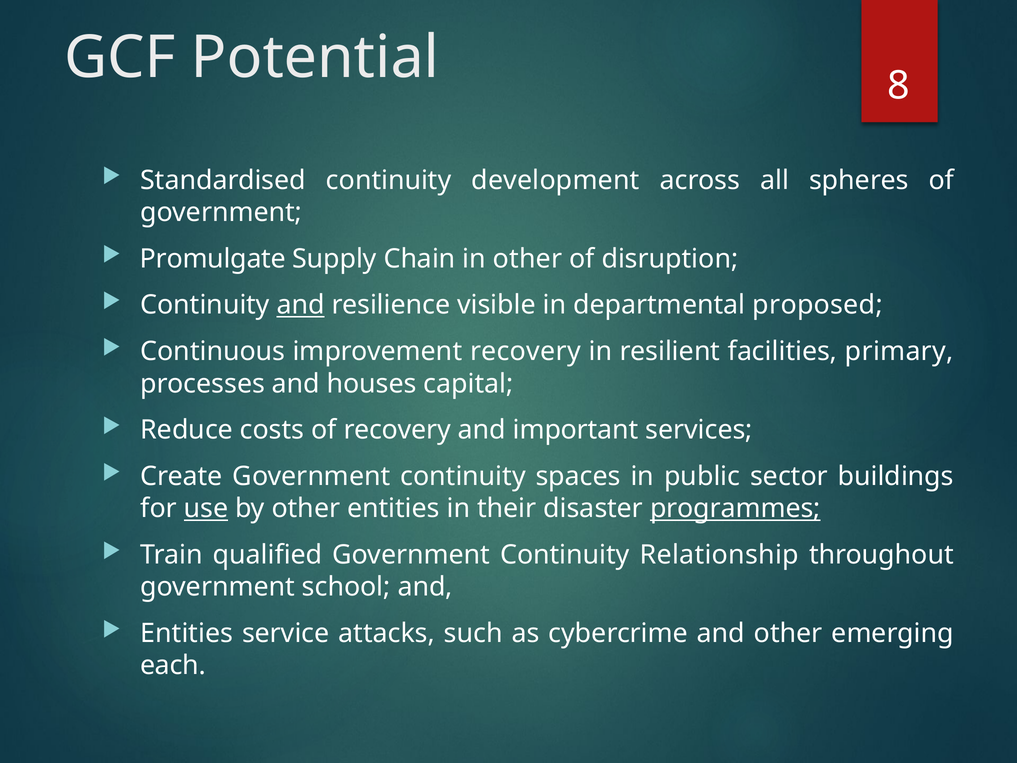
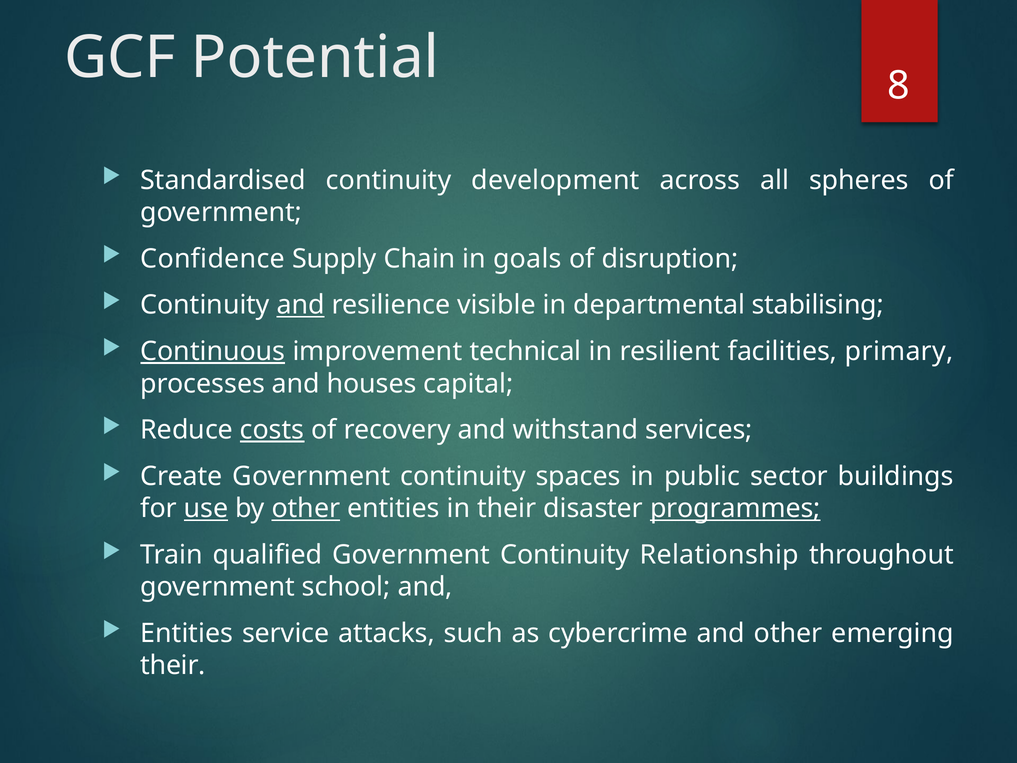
Promulgate: Promulgate -> Confidence
in other: other -> goals
proposed: proposed -> stabilising
Continuous underline: none -> present
improvement recovery: recovery -> technical
costs underline: none -> present
important: important -> withstand
other at (306, 508) underline: none -> present
each at (173, 665): each -> their
